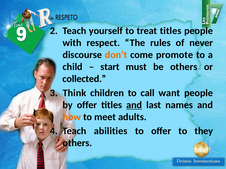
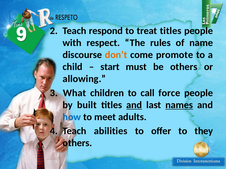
yourself: yourself -> respond
never: never -> name
collected: collected -> allowing
Think: Think -> What
want: want -> force
by offer: offer -> built
names underline: none -> present
how colour: orange -> blue
